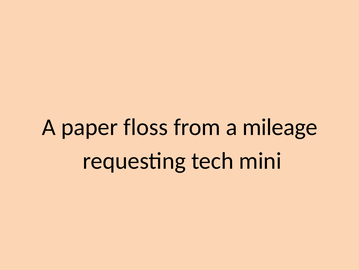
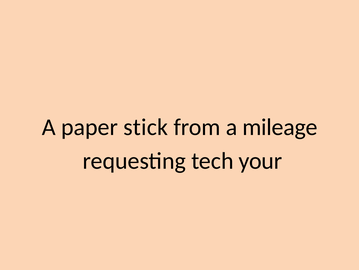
floss: floss -> stick
mini: mini -> your
